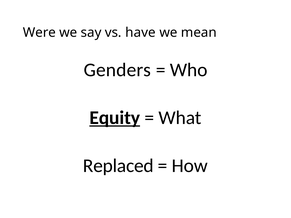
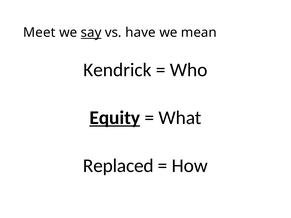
Were: Were -> Meet
say underline: none -> present
Genders: Genders -> Kendrick
